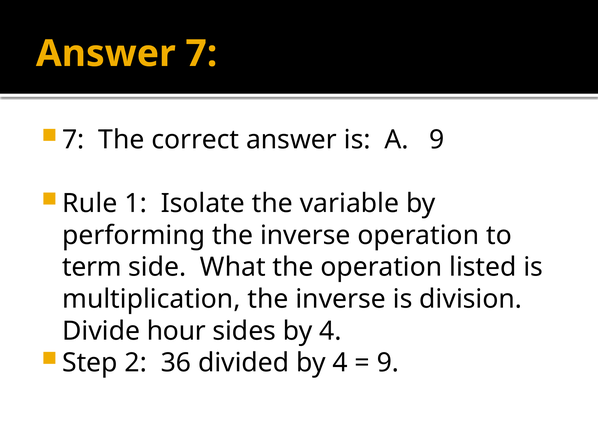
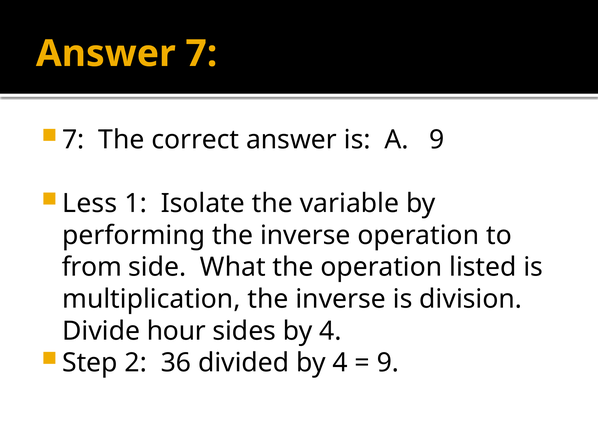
Rule: Rule -> Less
term: term -> from
